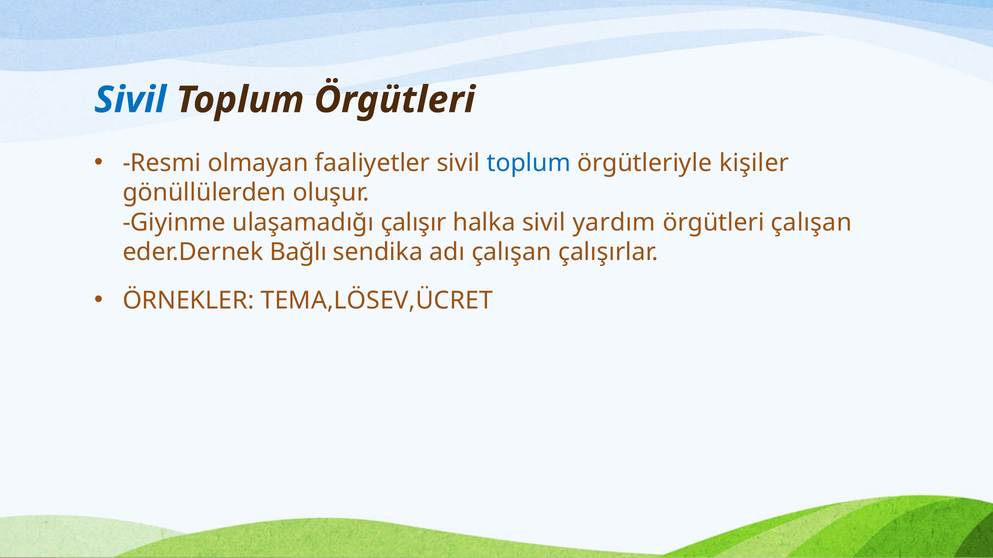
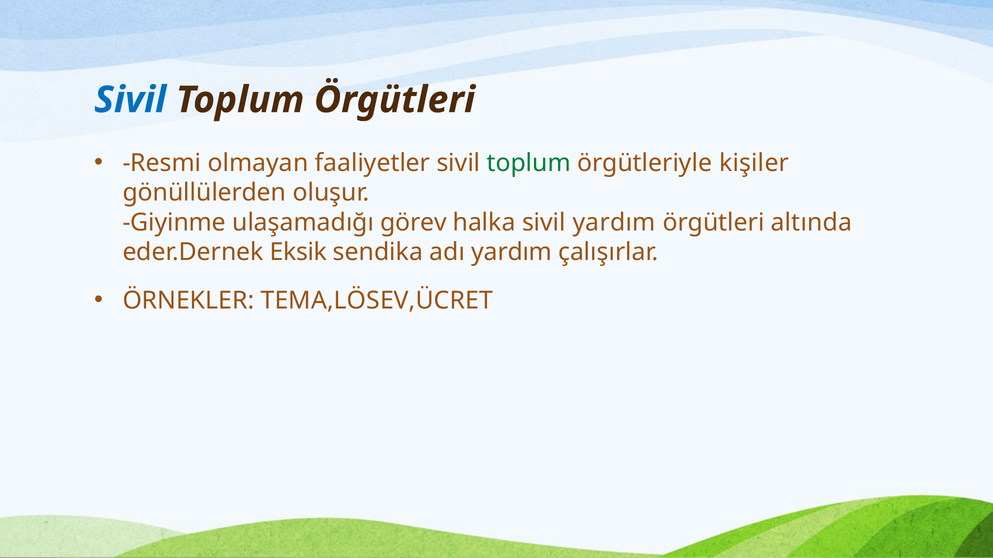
toplum at (529, 163) colour: blue -> green
çalışır: çalışır -> görev
örgütleri çalışan: çalışan -> altında
Bağlı: Bağlı -> Eksik
adı çalışan: çalışan -> yardım
